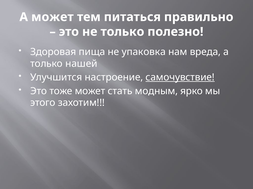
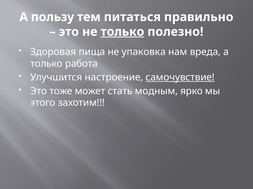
А может: может -> пользу
только at (122, 32) underline: none -> present
нашей: нашей -> работа
